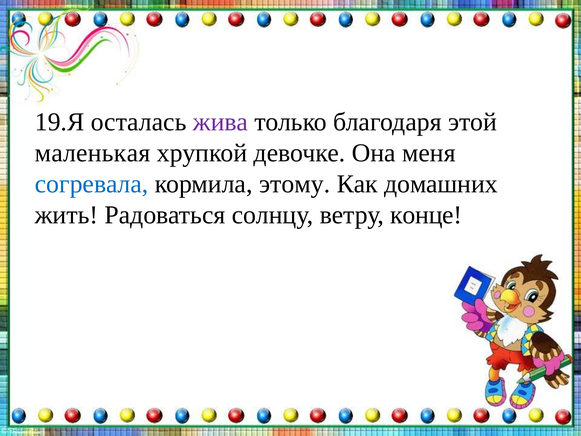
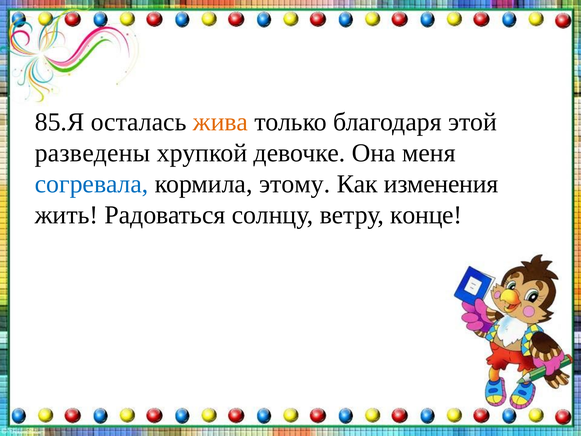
19.Я: 19.Я -> 85.Я
жива colour: purple -> orange
маленькая: маленькая -> разведены
домашних: домашних -> изменения
